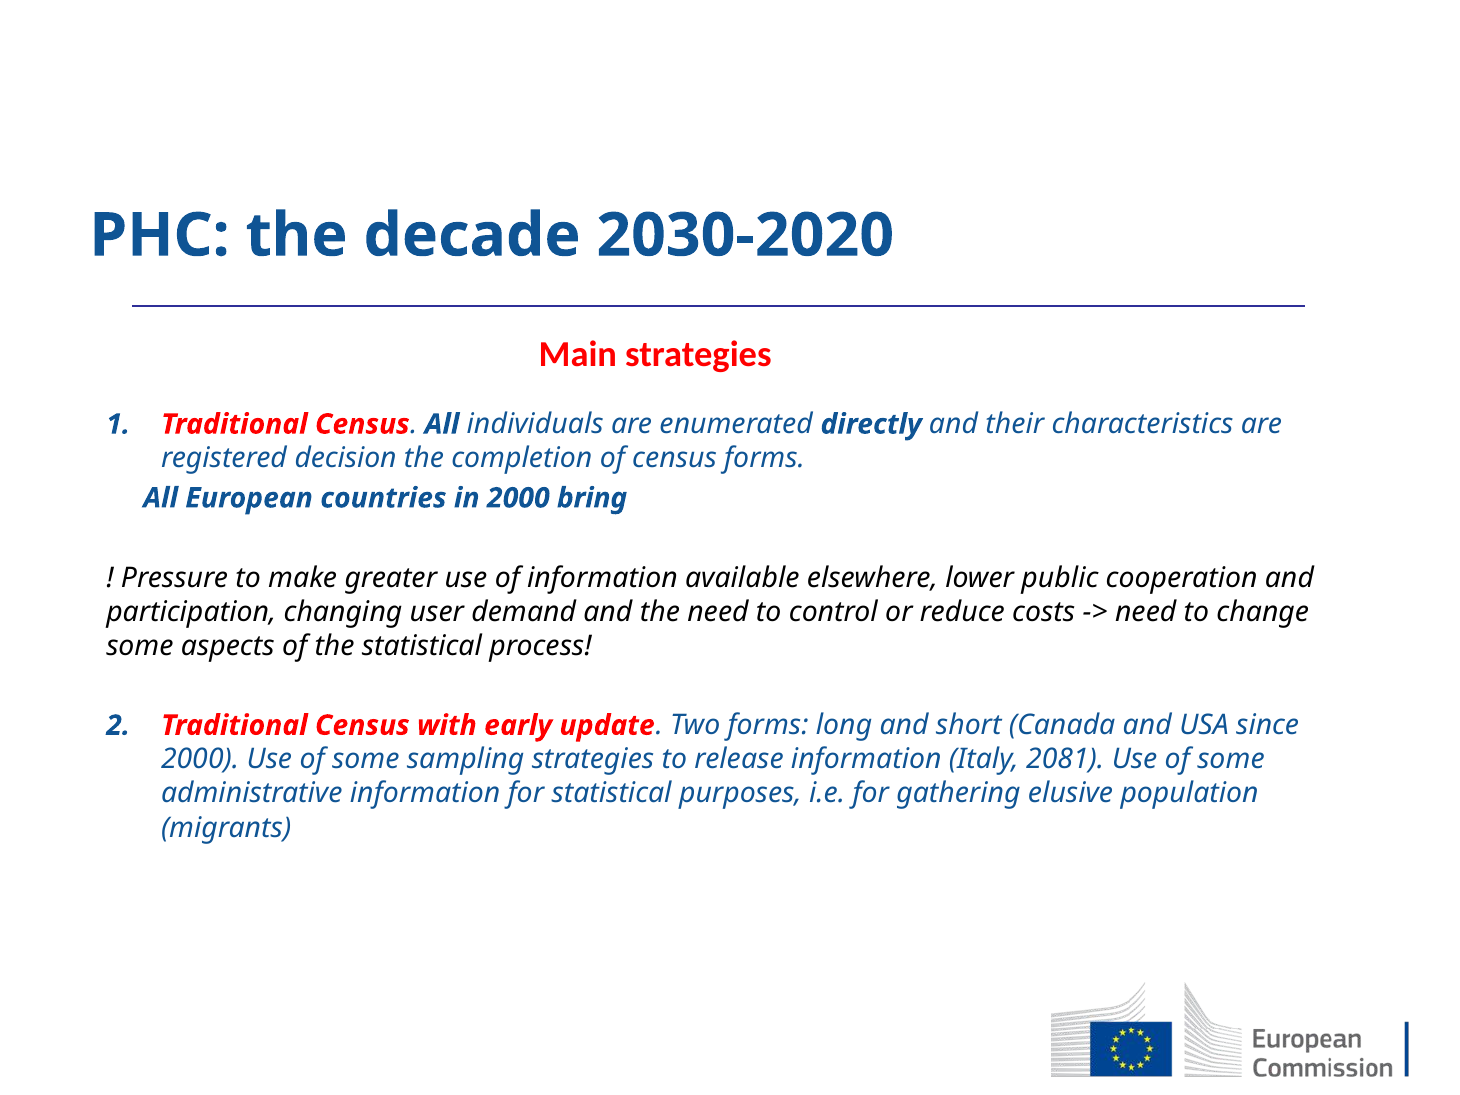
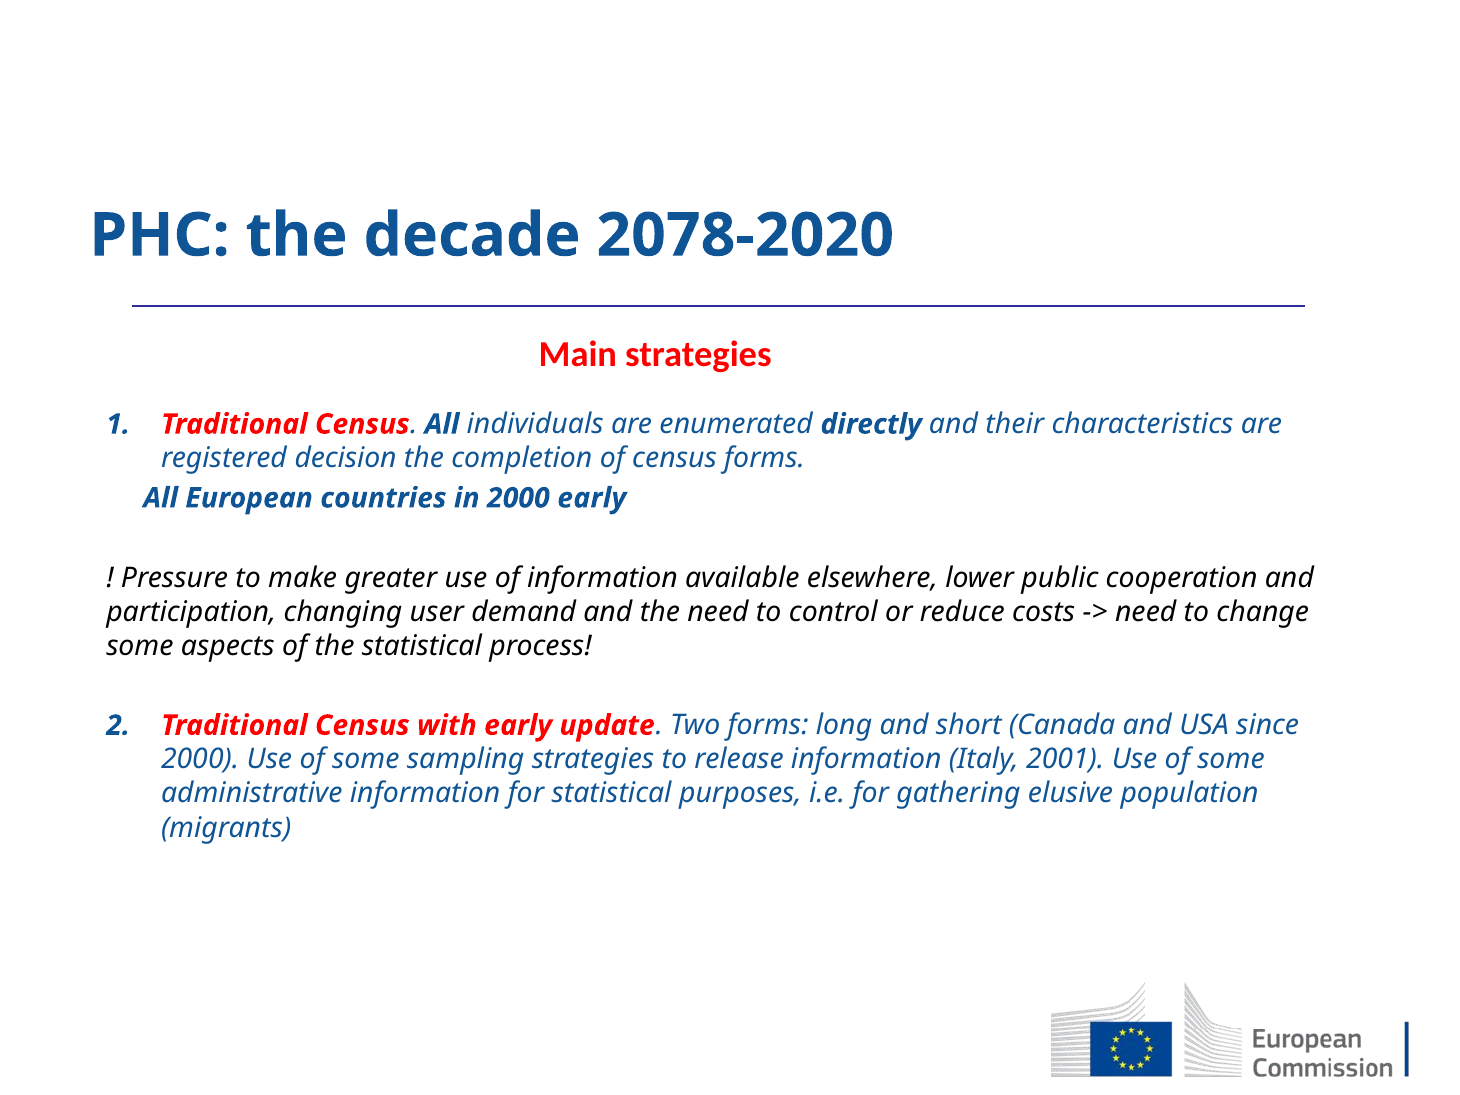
2030-2020: 2030-2020 -> 2078-2020
2000 bring: bring -> early
2081: 2081 -> 2001
